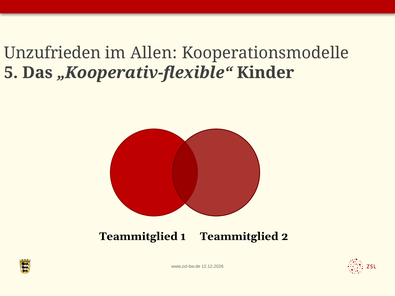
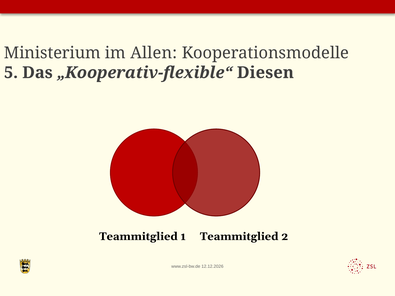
Unzufrieden: Unzufrieden -> Ministerium
Kinder: Kinder -> Diesen
